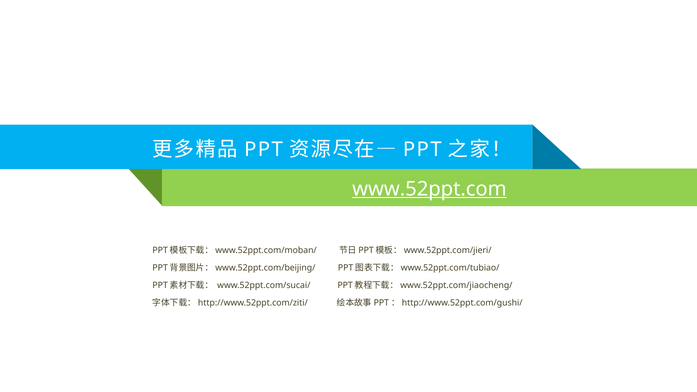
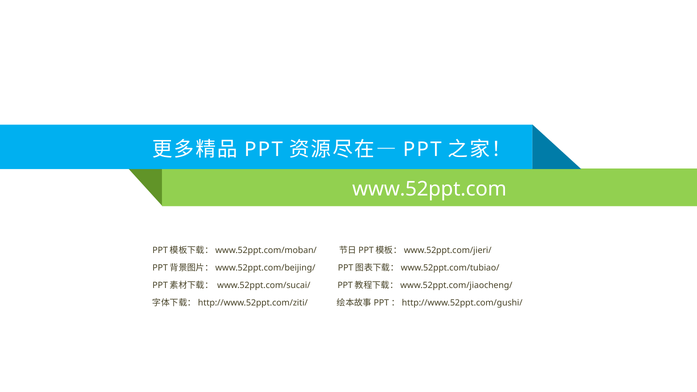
www.52ppt.com underline: present -> none
